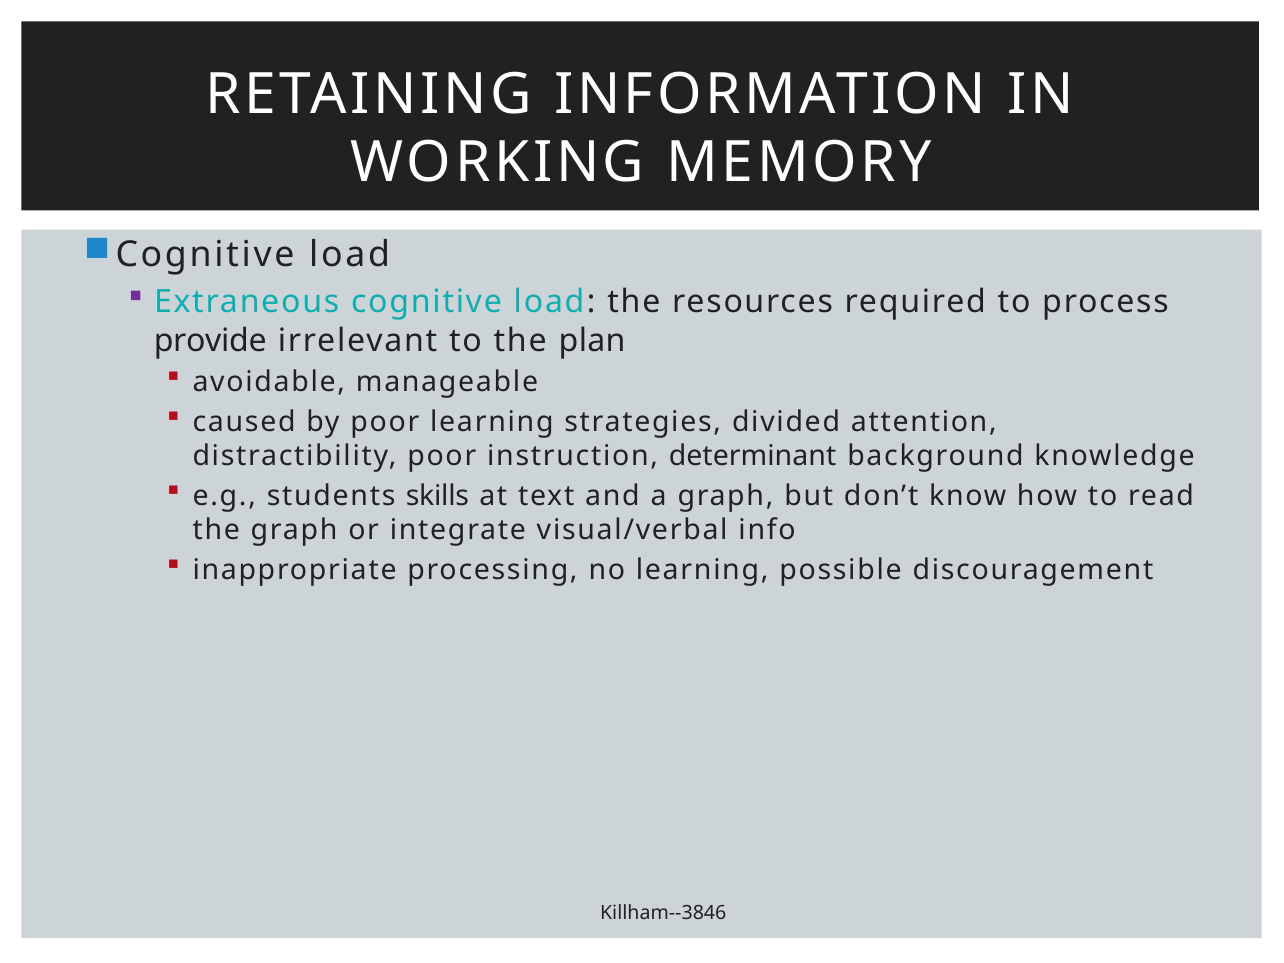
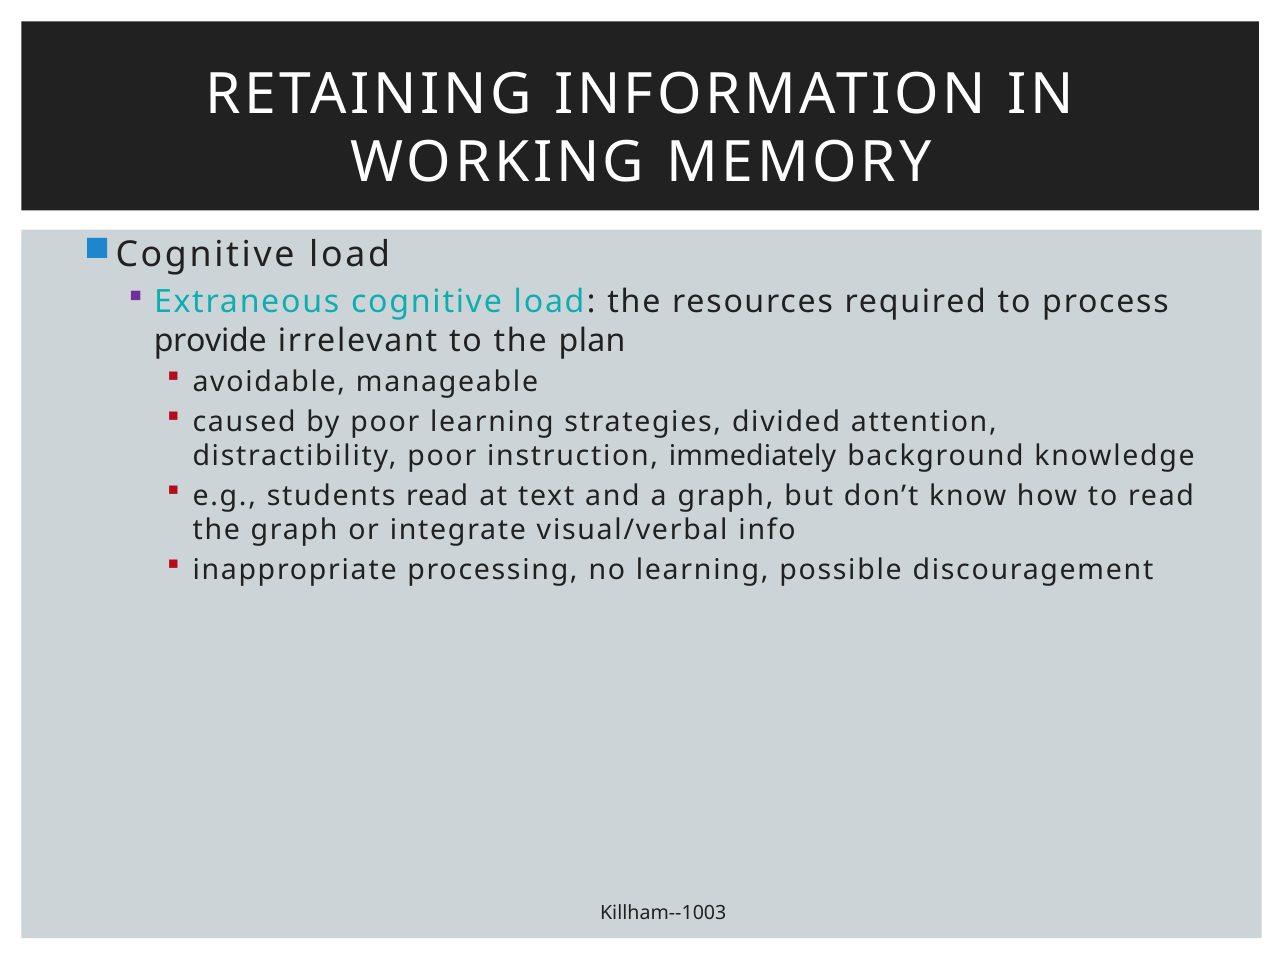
determinant: determinant -> immediately
students skills: skills -> read
Killham--3846: Killham--3846 -> Killham--1003
